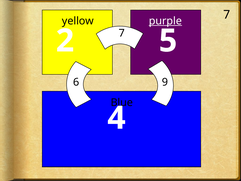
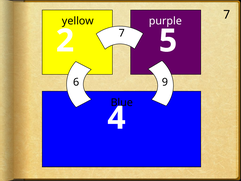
purple underline: present -> none
